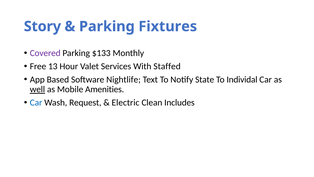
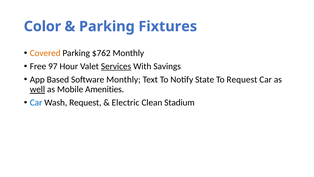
Story: Story -> Color
Covered colour: purple -> orange
$133: $133 -> $762
13: 13 -> 97
Services underline: none -> present
Staffed: Staffed -> Savings
Software Nightlife: Nightlife -> Monthly
To Individal: Individal -> Request
Includes: Includes -> Stadium
